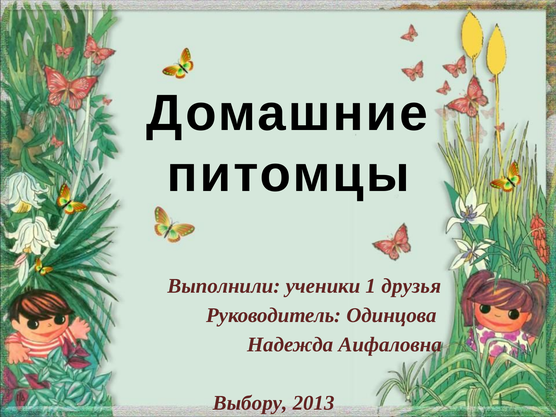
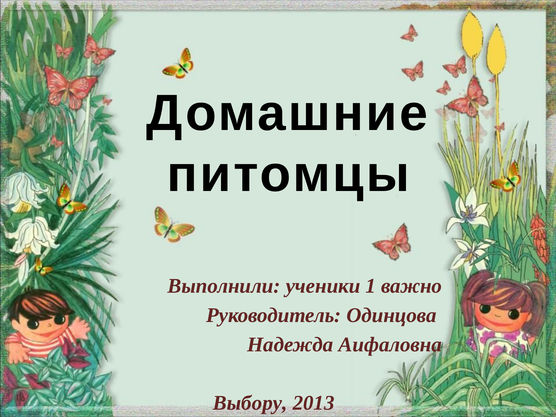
друзья: друзья -> важно
